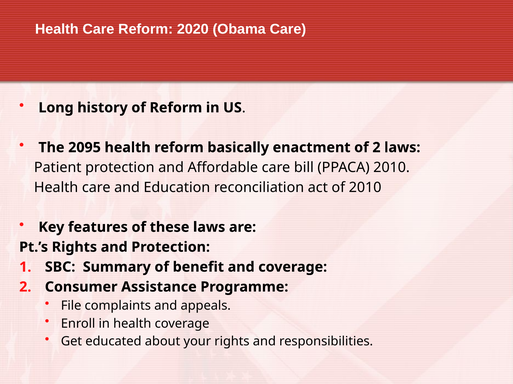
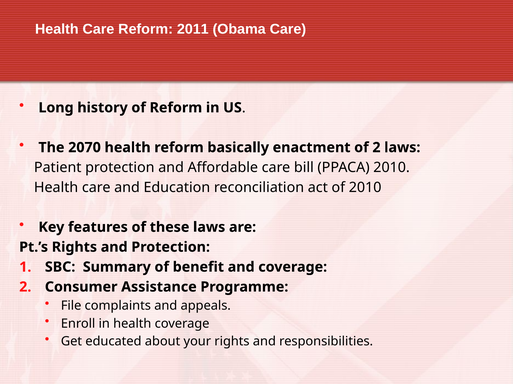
2020: 2020 -> 2011
2095: 2095 -> 2070
